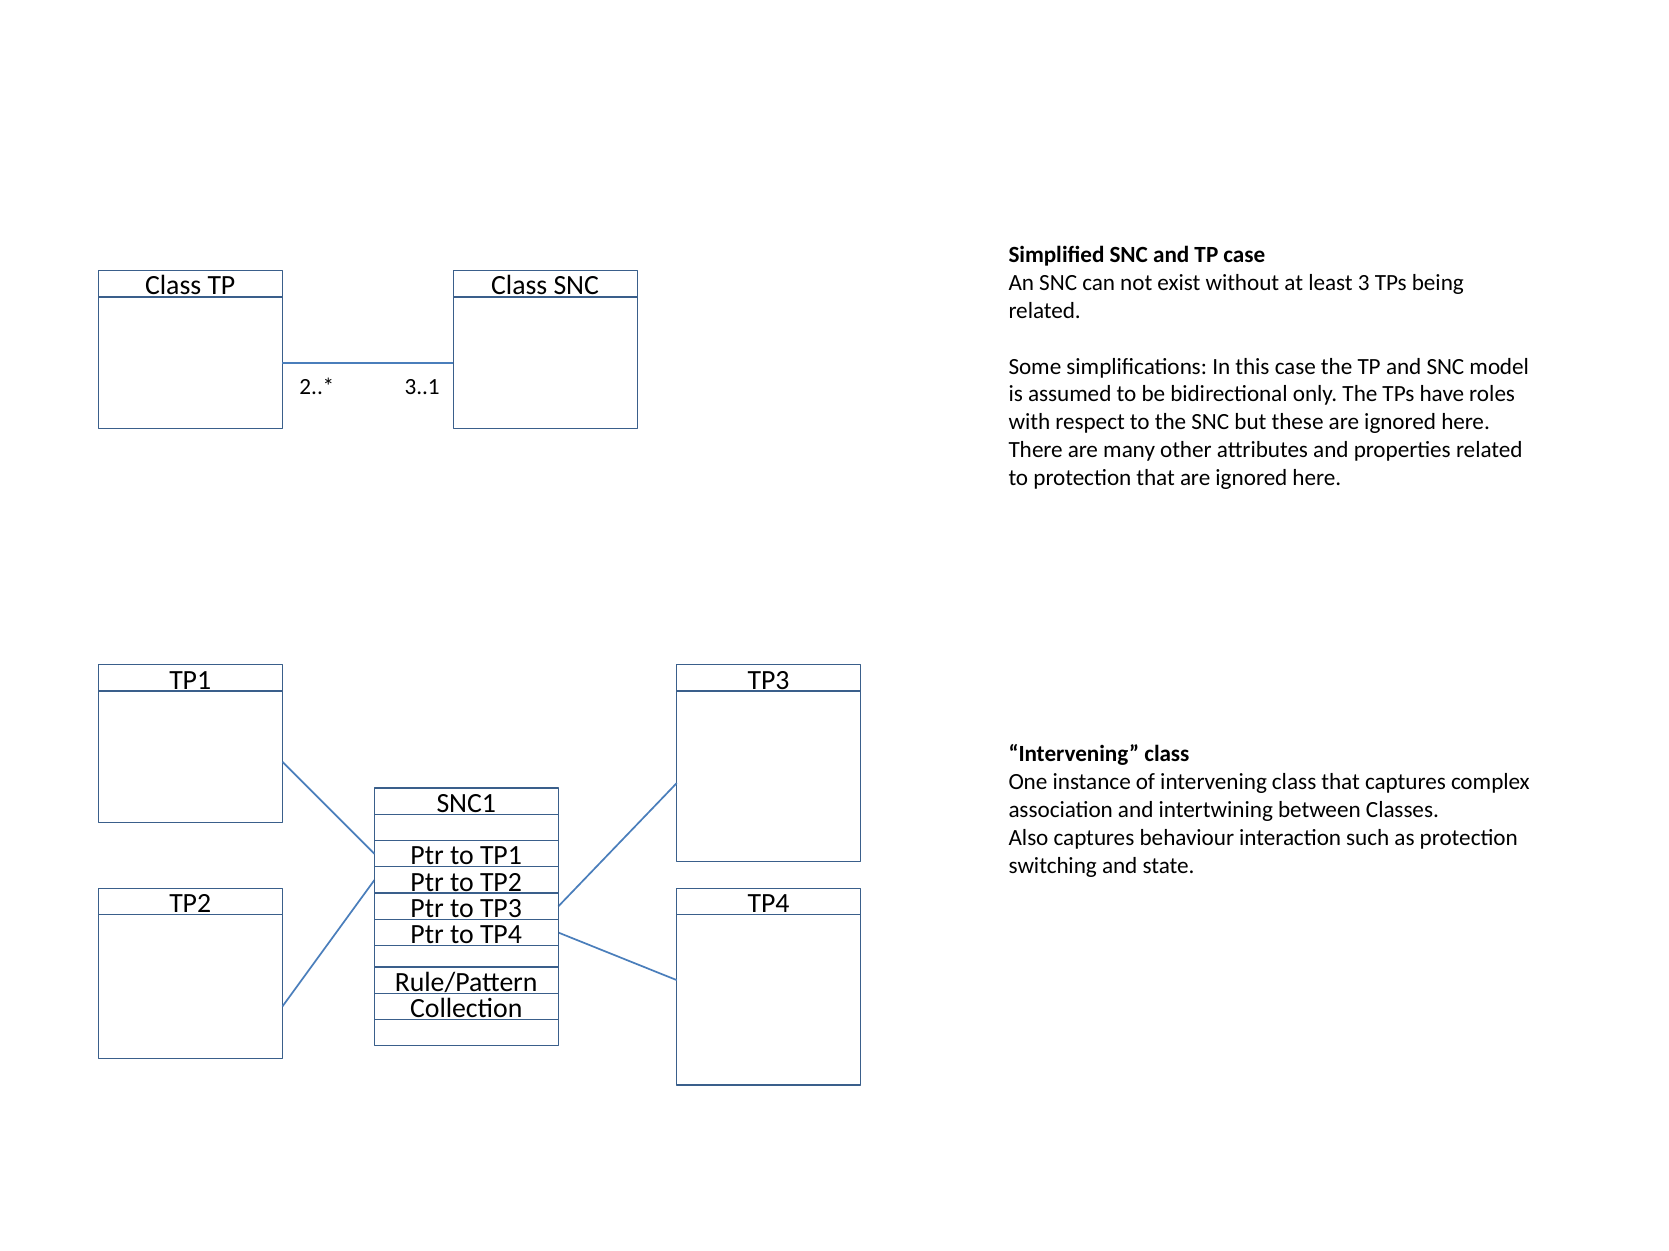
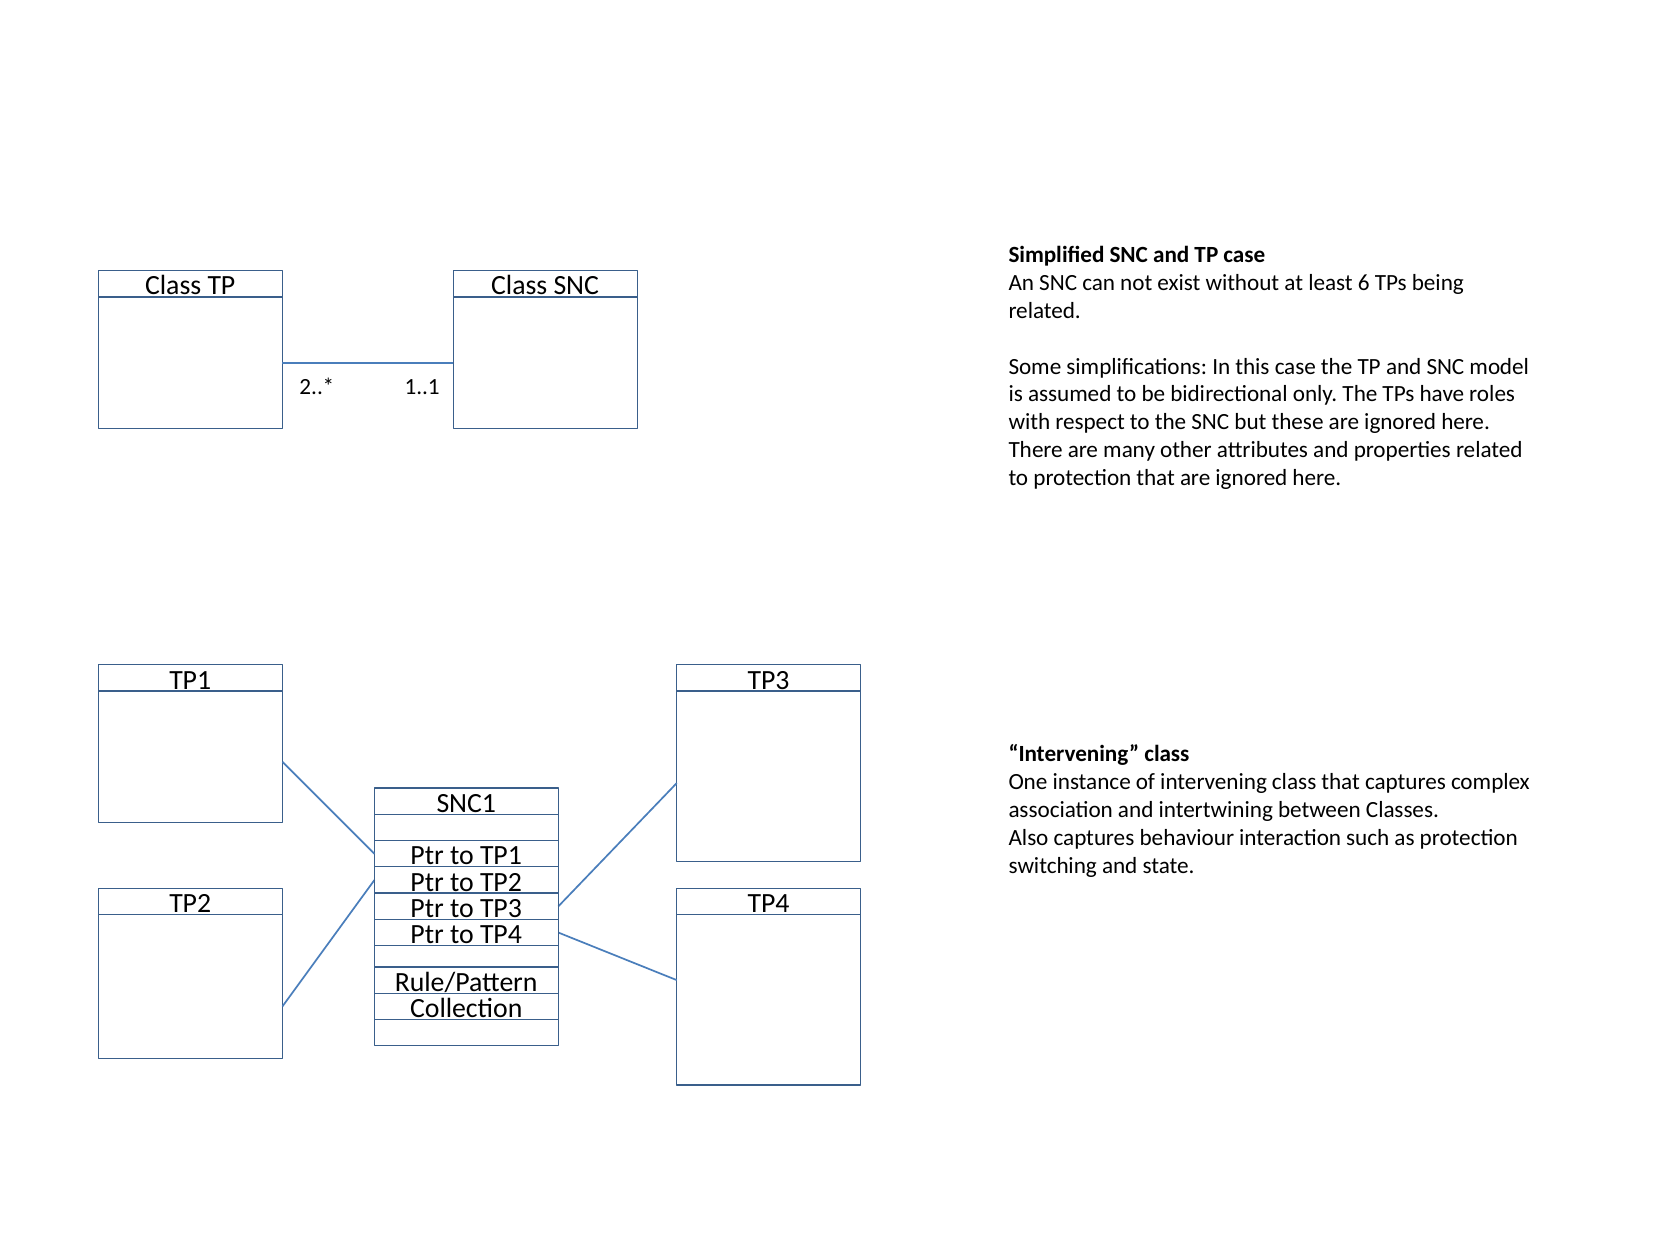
3: 3 -> 6
3..1: 3..1 -> 1..1
